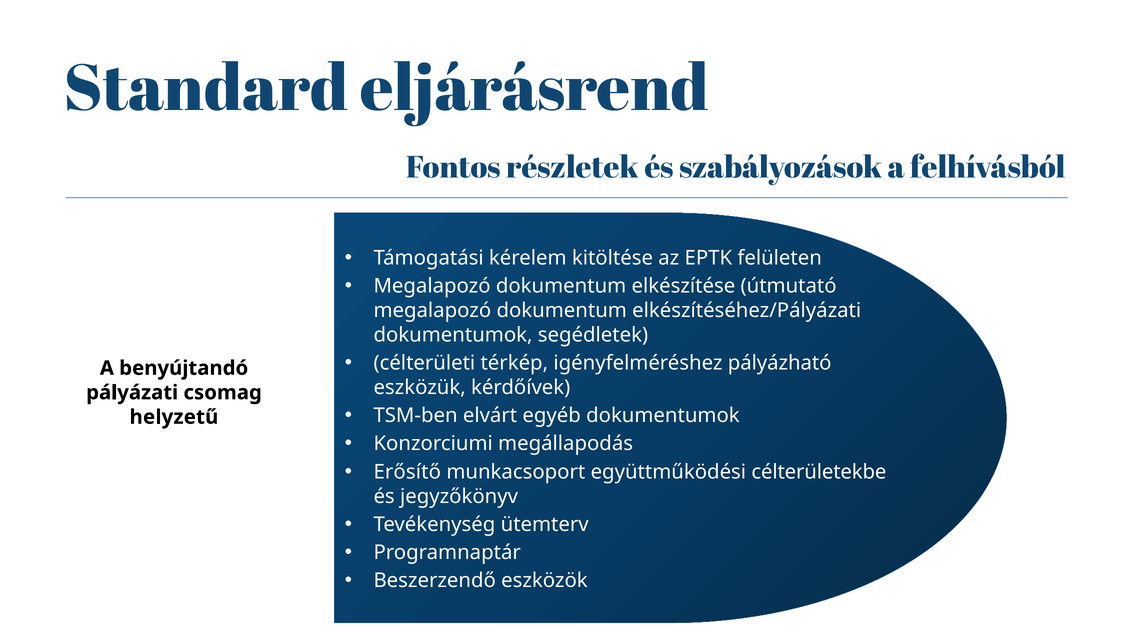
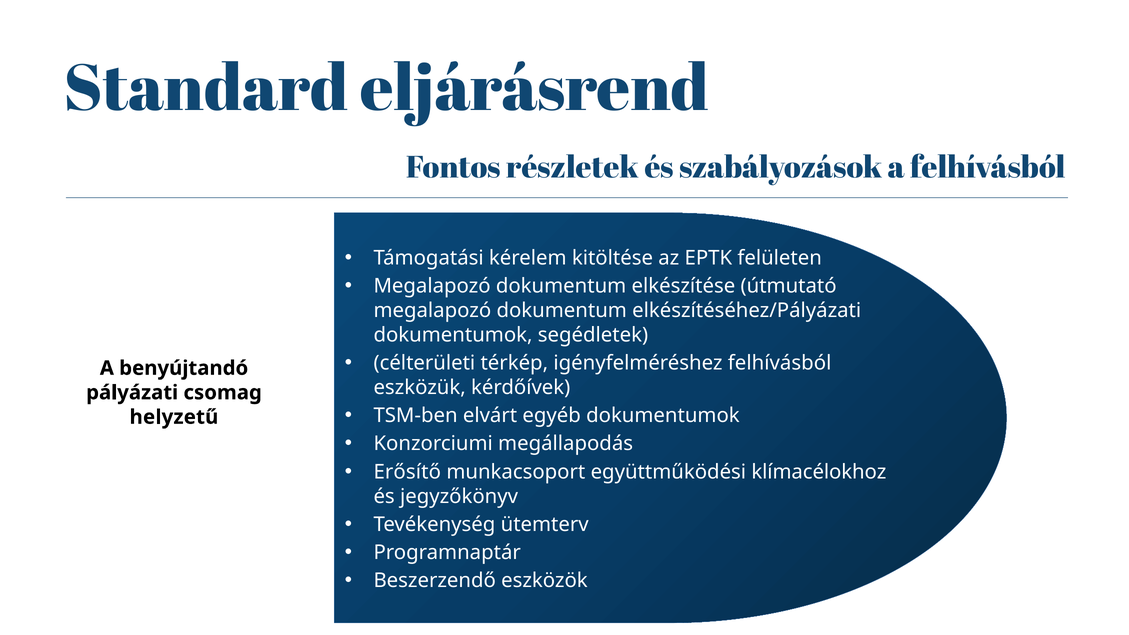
igényfelméréshez pályázható: pályázható -> felhívásból
célterületekbe: célterületekbe -> klímacélokhoz
